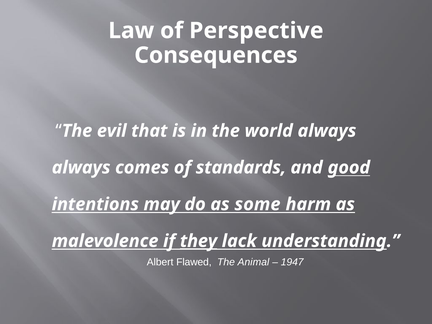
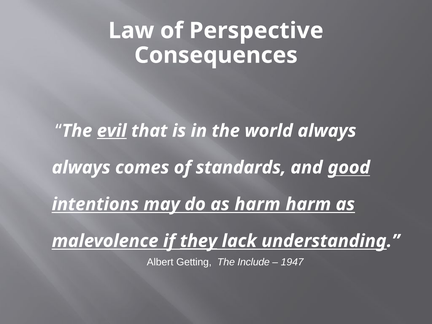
evil underline: none -> present
as some: some -> harm
Flawed: Flawed -> Getting
Animal: Animal -> Include
